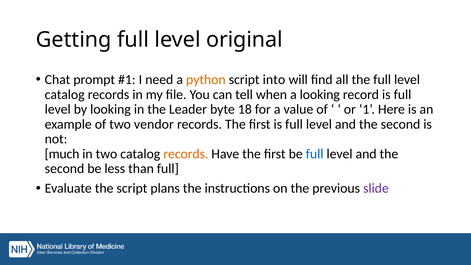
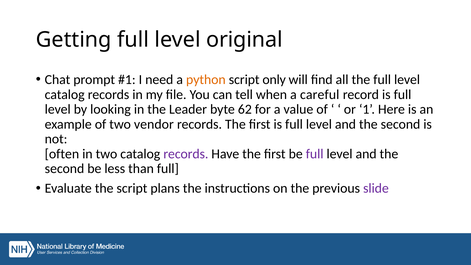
into: into -> only
a looking: looking -> careful
18: 18 -> 62
much: much -> often
records at (186, 154) colour: orange -> purple
full at (315, 154) colour: blue -> purple
